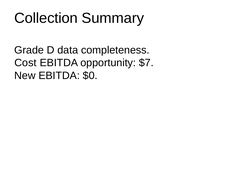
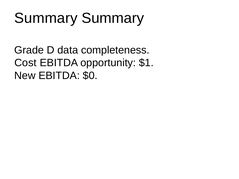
Collection at (46, 18): Collection -> Summary
$7: $7 -> $1
